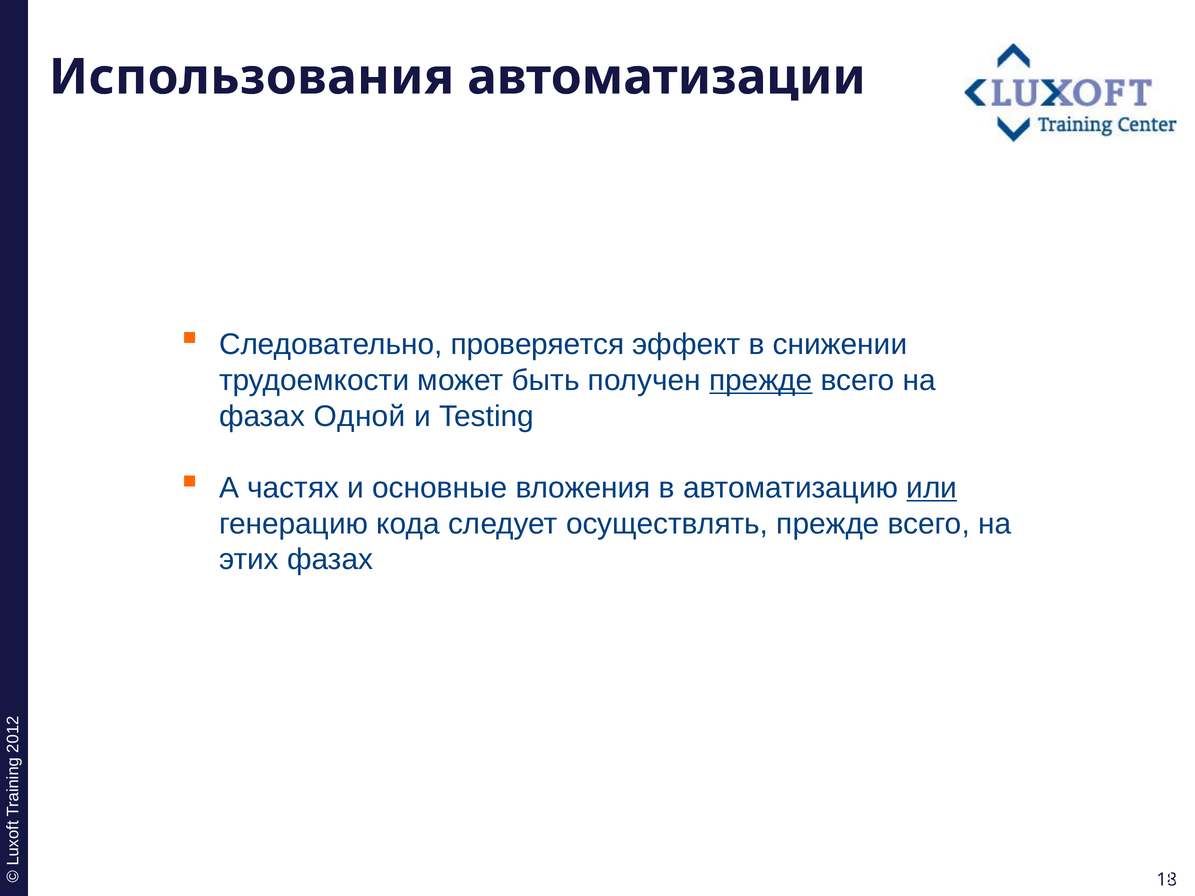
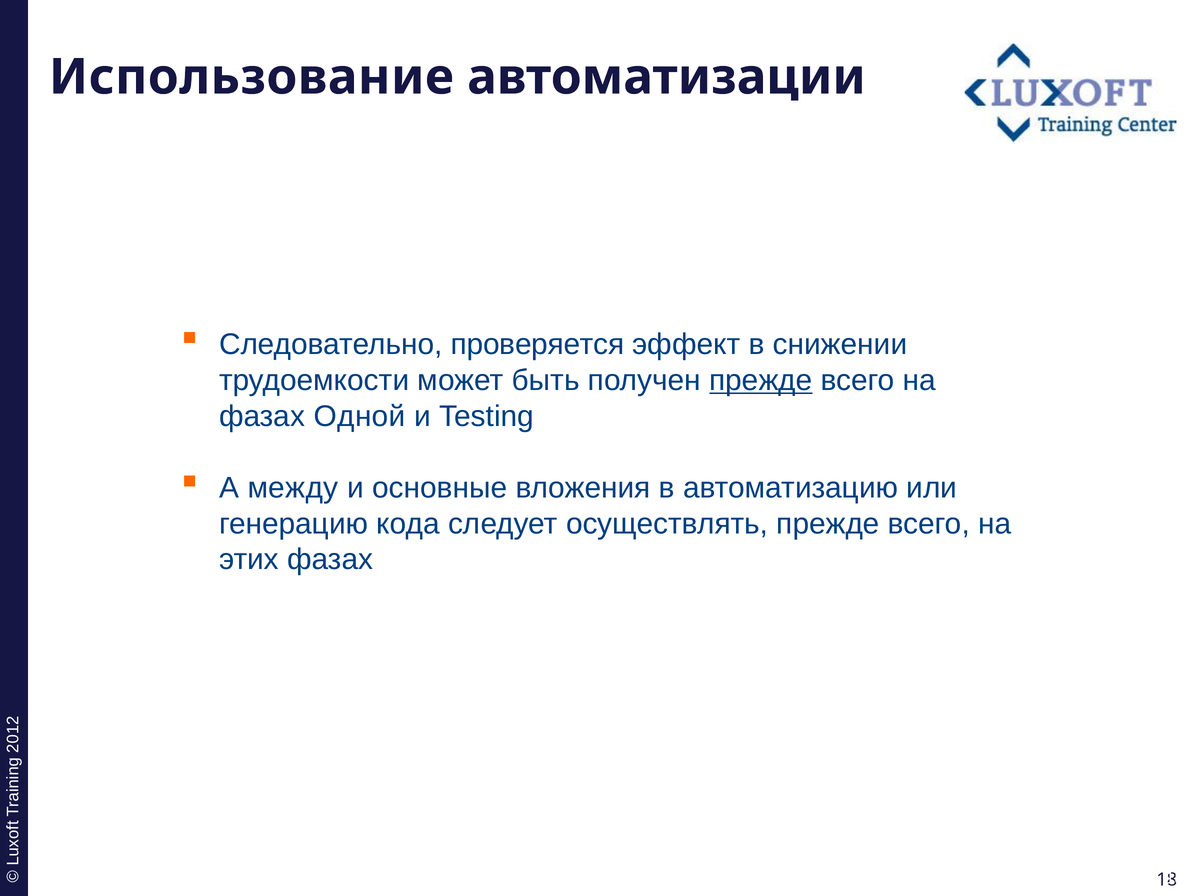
Использования: Использования -> Использование
частях: частях -> между
или underline: present -> none
